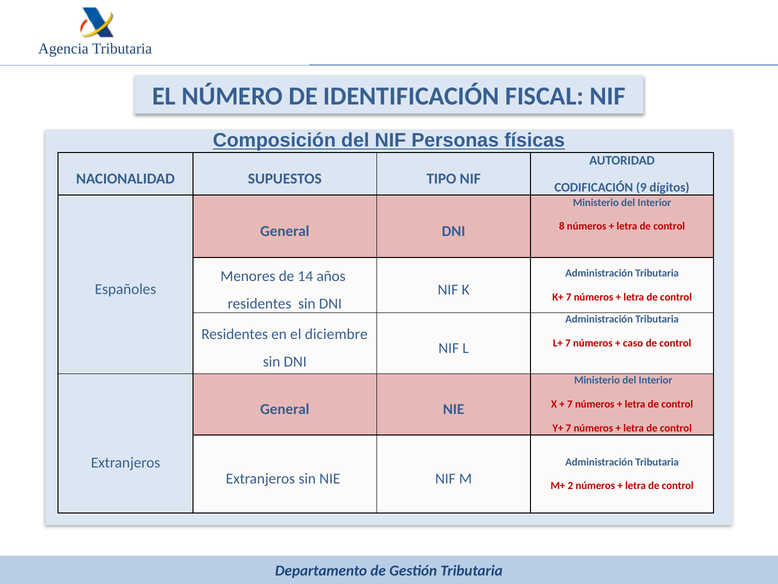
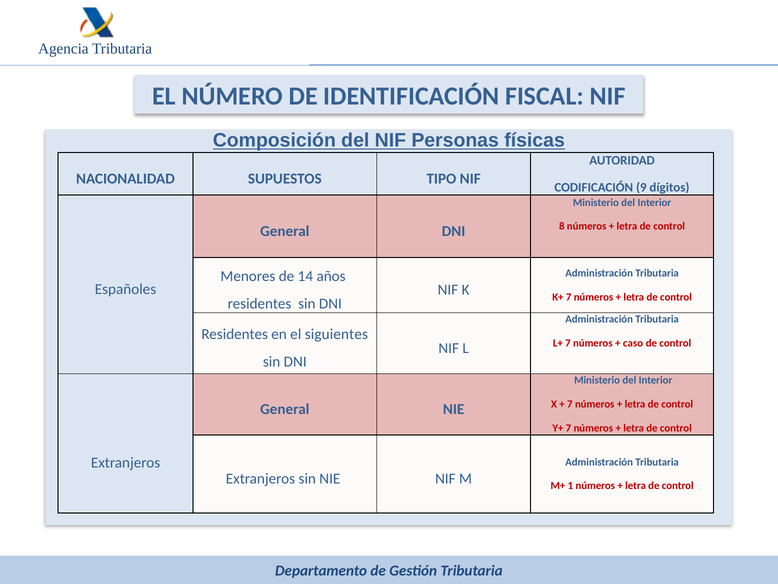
diciembre: diciembre -> siguientes
2: 2 -> 1
